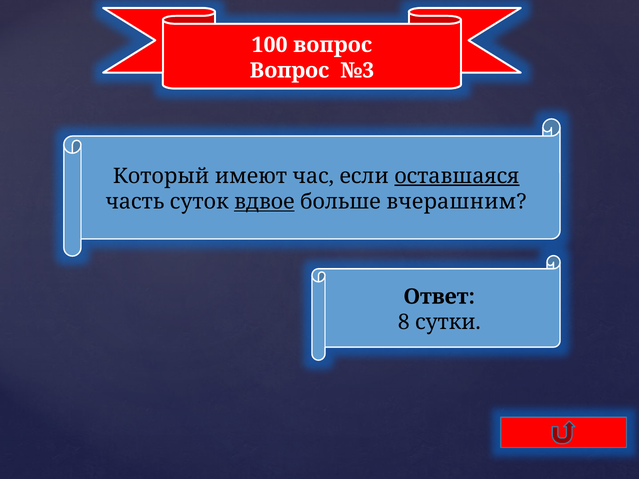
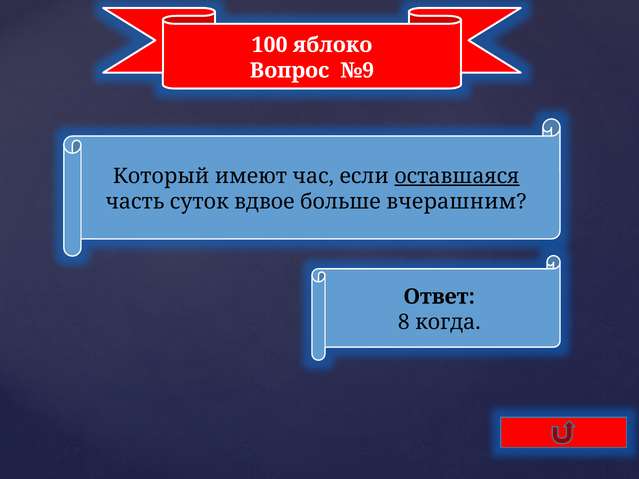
100 вопрос: вопрос -> яблоко
№3: №3 -> №9
вдвое underline: present -> none
сутки: сутки -> когда
